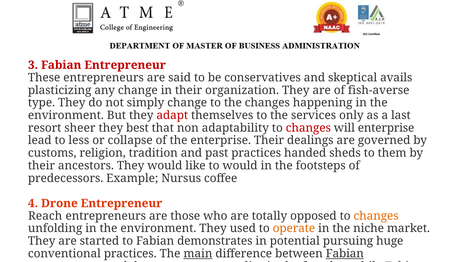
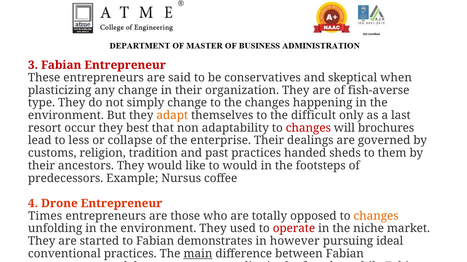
avails: avails -> when
adapt colour: red -> orange
services: services -> difficult
sheer: sheer -> occur
will enterprise: enterprise -> brochures
Reach: Reach -> Times
operate colour: orange -> red
potential: potential -> however
huge: huge -> ideal
Fabian at (345, 254) underline: present -> none
